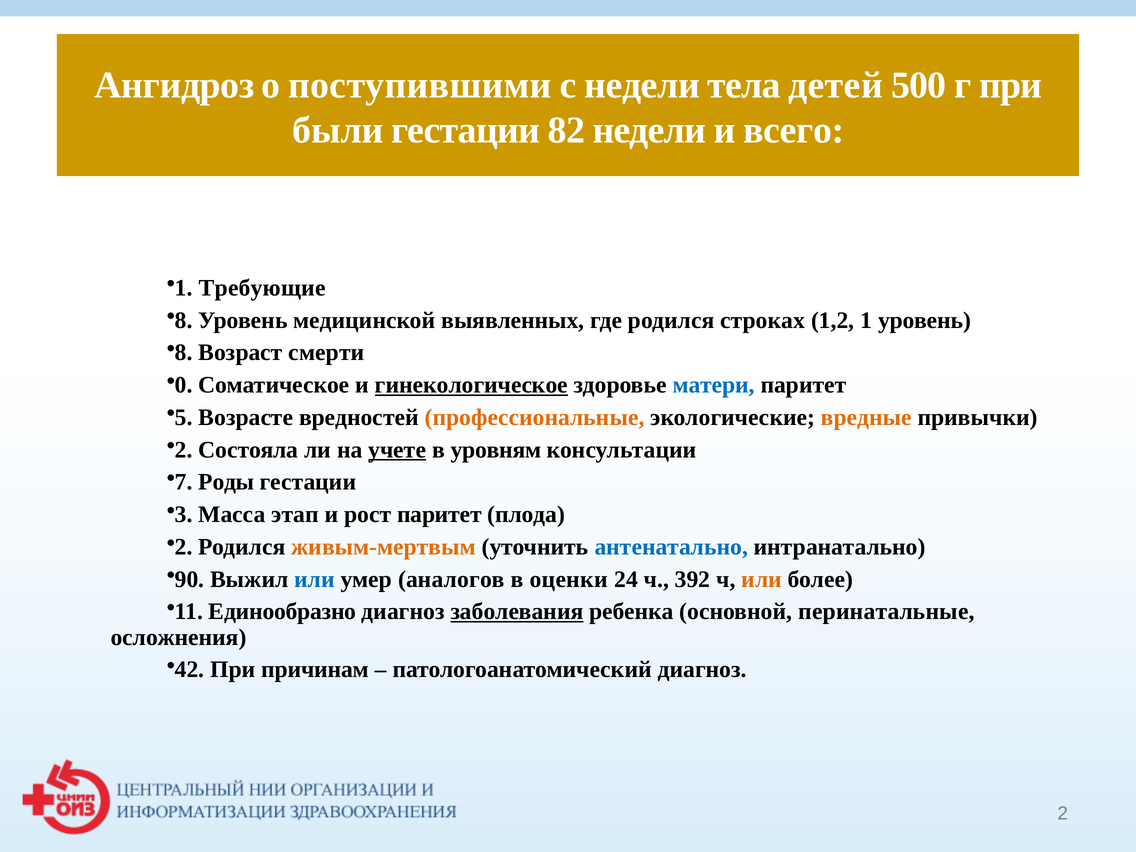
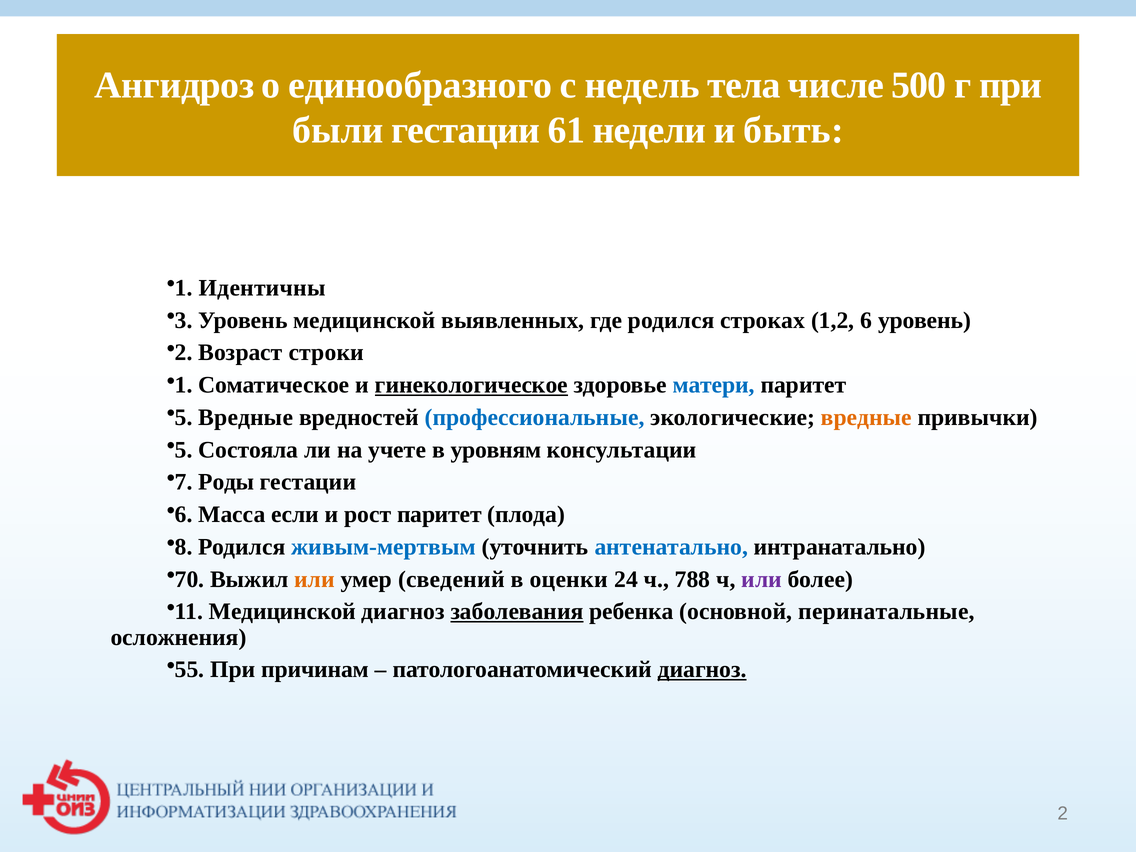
поступившими: поступившими -> единообразного
с недели: недели -> недель
детей: детей -> числе
82: 82 -> 61
всего: всего -> быть
Требующие: Требующие -> Идентичны
8 at (184, 320): 8 -> 3
1,2 1: 1 -> 6
8 at (184, 353): 8 -> 2
смерти: смерти -> строки
0 at (184, 385): 0 -> 1
5 Возрасте: Возрасте -> Вредные
профессиональные colour: orange -> blue
2 at (184, 450): 2 -> 5
учете underline: present -> none
3 at (184, 515): 3 -> 6
этап: этап -> если
2 at (184, 547): 2 -> 8
живым-мертвым colour: orange -> blue
90: 90 -> 70
или at (315, 579) colour: blue -> orange
аналогов: аналогов -> сведений
392: 392 -> 788
или at (762, 579) colour: orange -> purple
11 Единообразно: Единообразно -> Медицинской
42: 42 -> 55
диагноз at (702, 670) underline: none -> present
